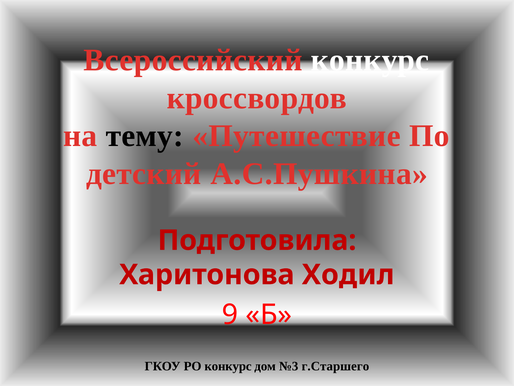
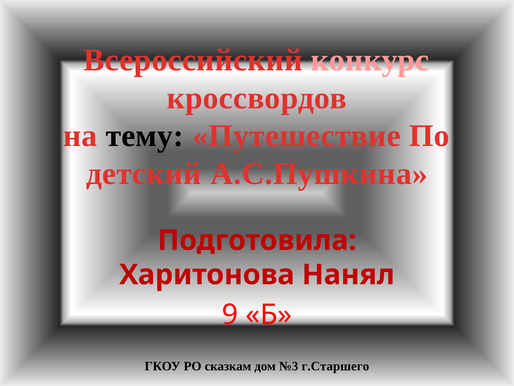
конкурс at (370, 60) colour: white -> pink
Ходил: Ходил -> Нанял
РО конкурс: конкурс -> сказкам
